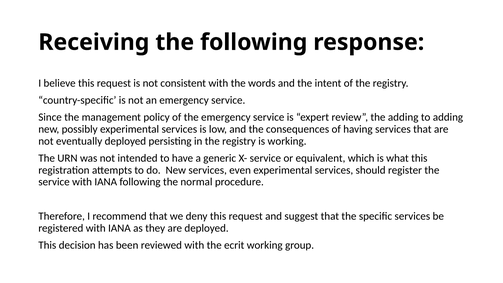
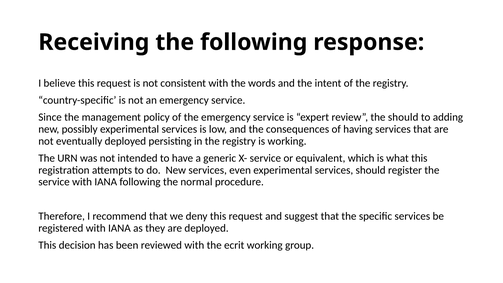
the adding: adding -> should
